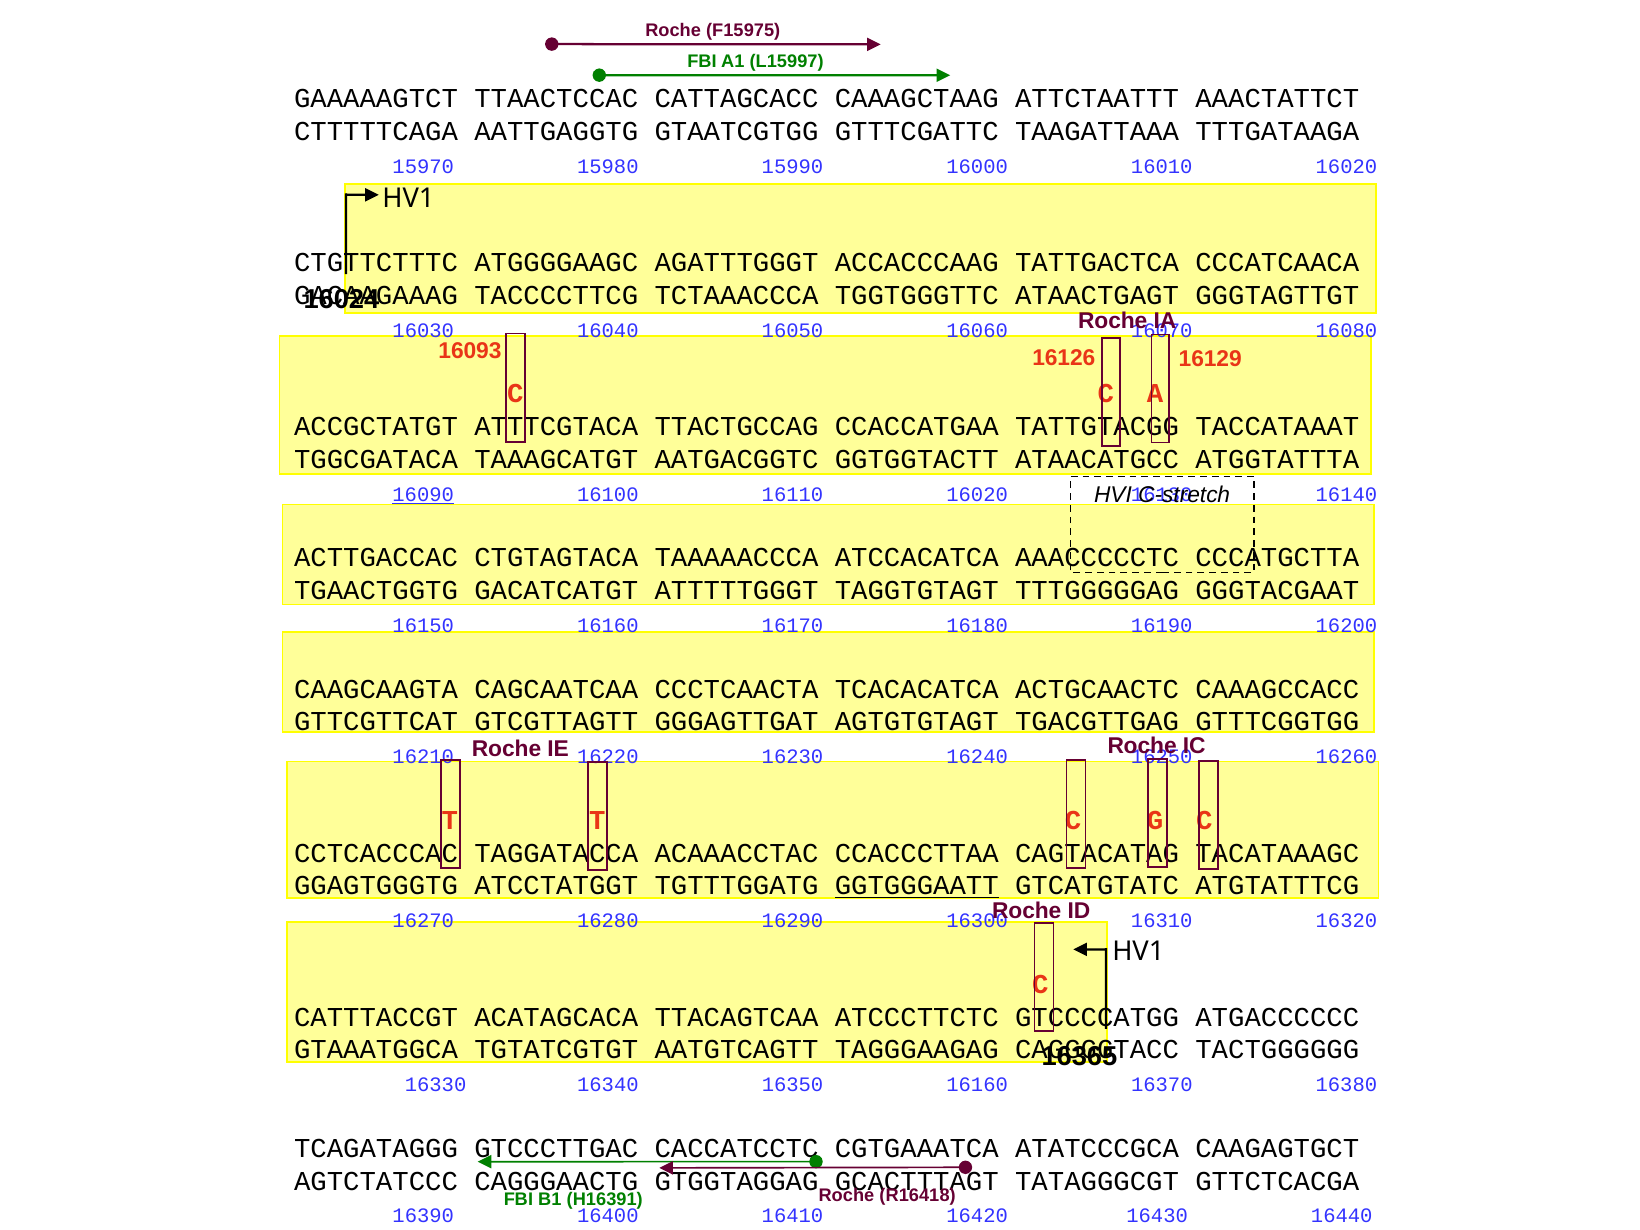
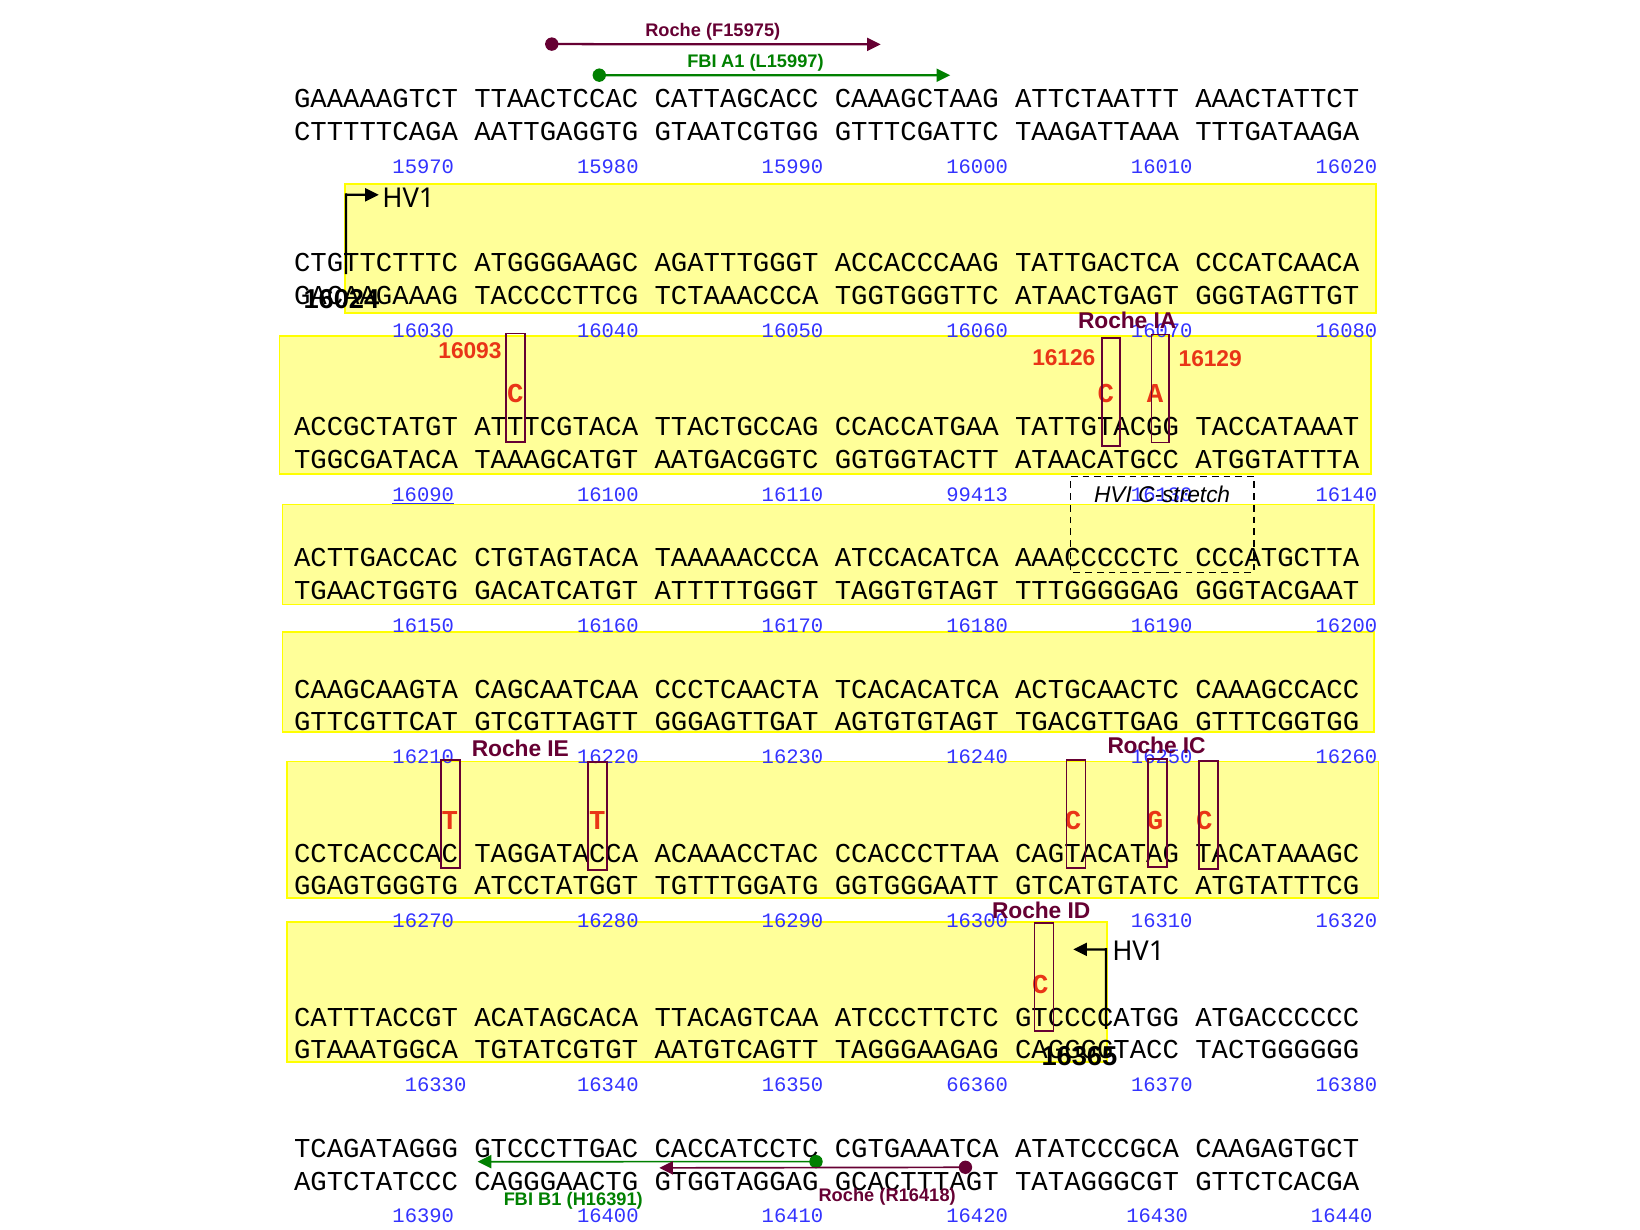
16110 16020: 16020 -> 99413
GGTGGGAATT underline: present -> none
16350 16160: 16160 -> 66360
